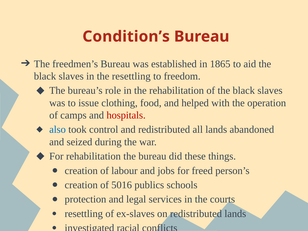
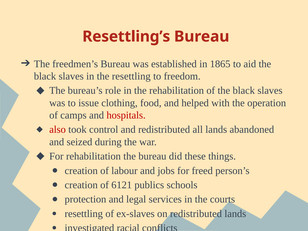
Condition’s: Condition’s -> Resettling’s
also colour: blue -> red
5016: 5016 -> 6121
